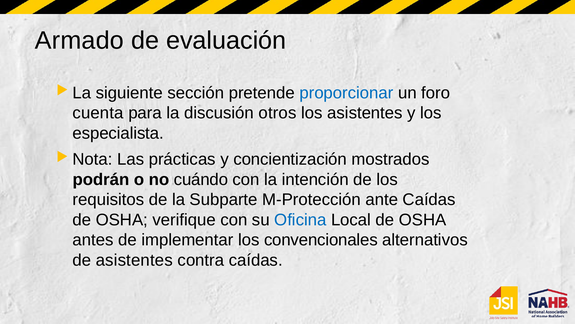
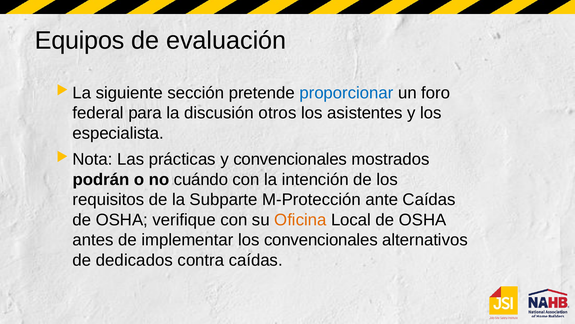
Armado: Armado -> Equipos
cuenta: cuenta -> federal
y concientización: concientización -> convencionales
Oficina colour: blue -> orange
de asistentes: asistentes -> dedicados
